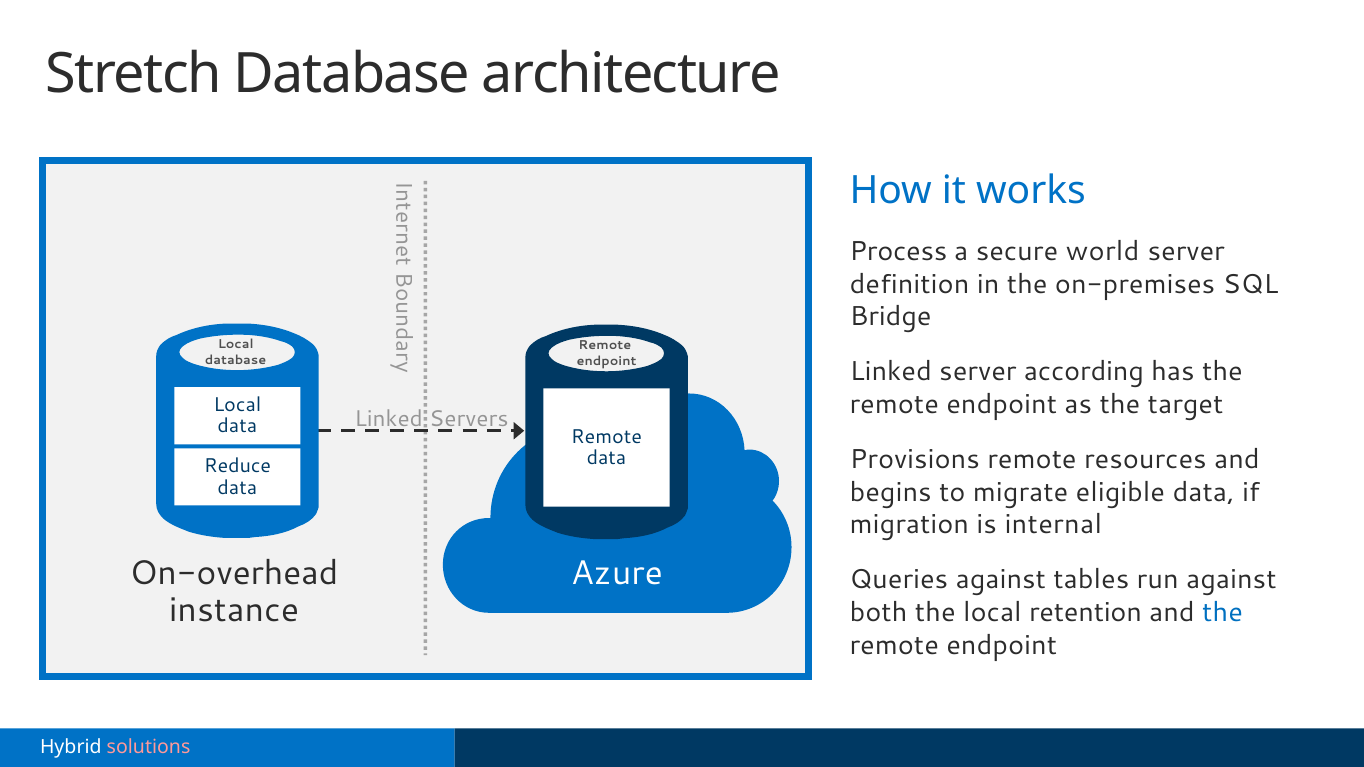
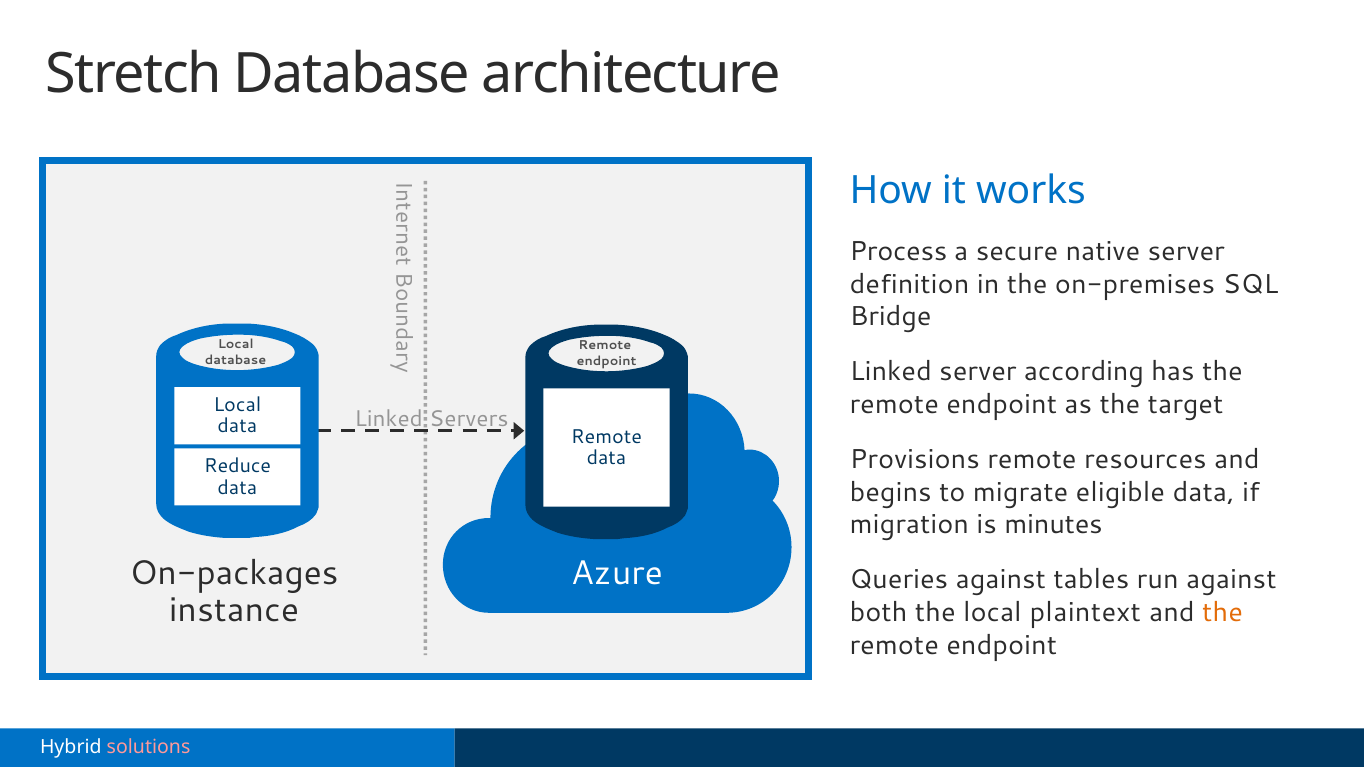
world: world -> native
internal: internal -> minutes
On-overhead: On-overhead -> On-packages
retention: retention -> plaintext
the at (1223, 612) colour: blue -> orange
